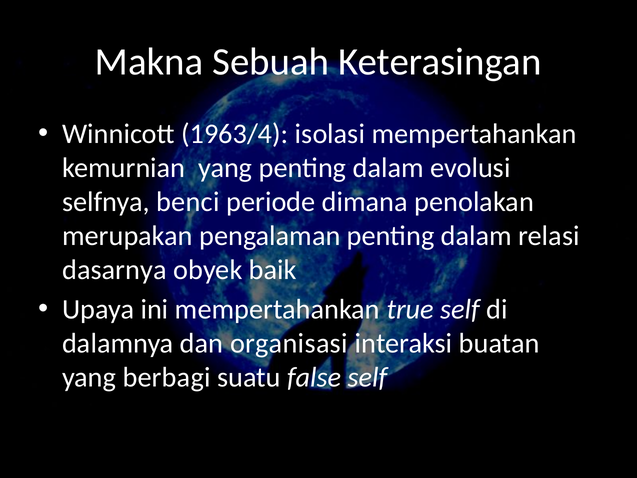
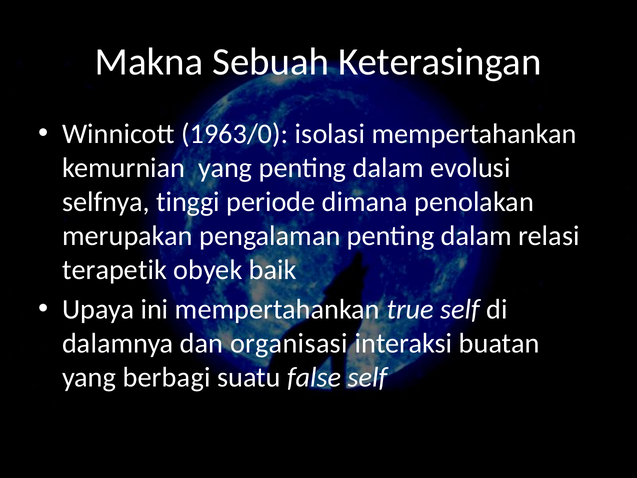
1963/4: 1963/4 -> 1963/0
benci: benci -> tinggi
dasarnya: dasarnya -> terapetik
